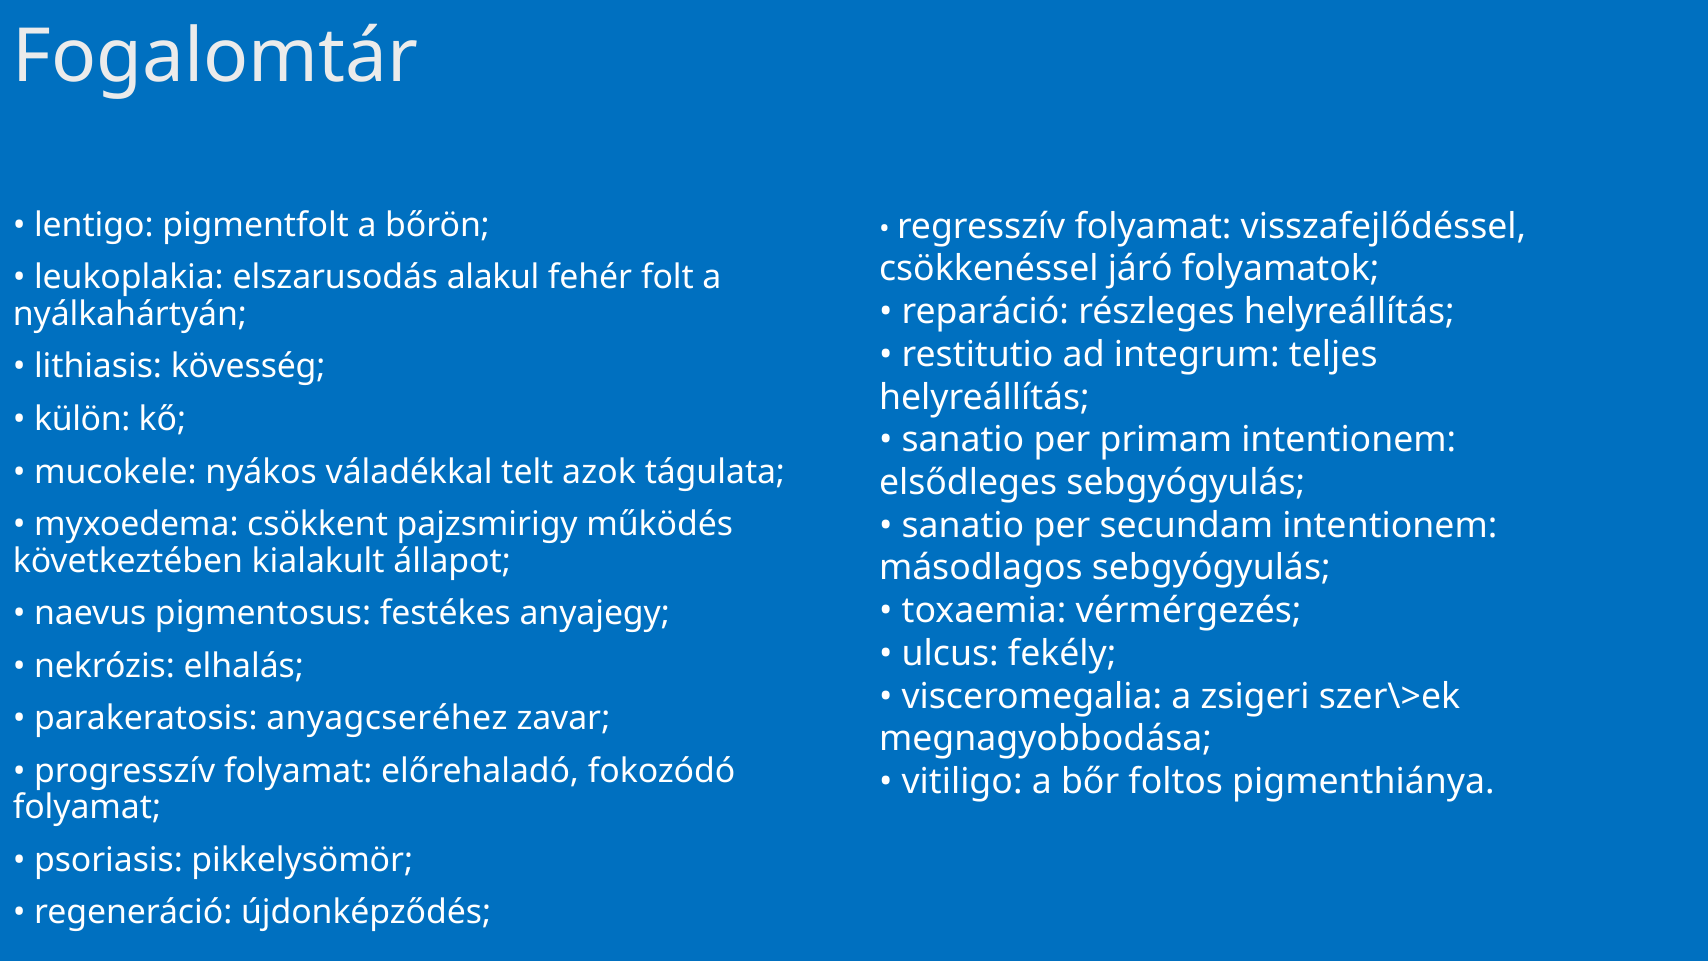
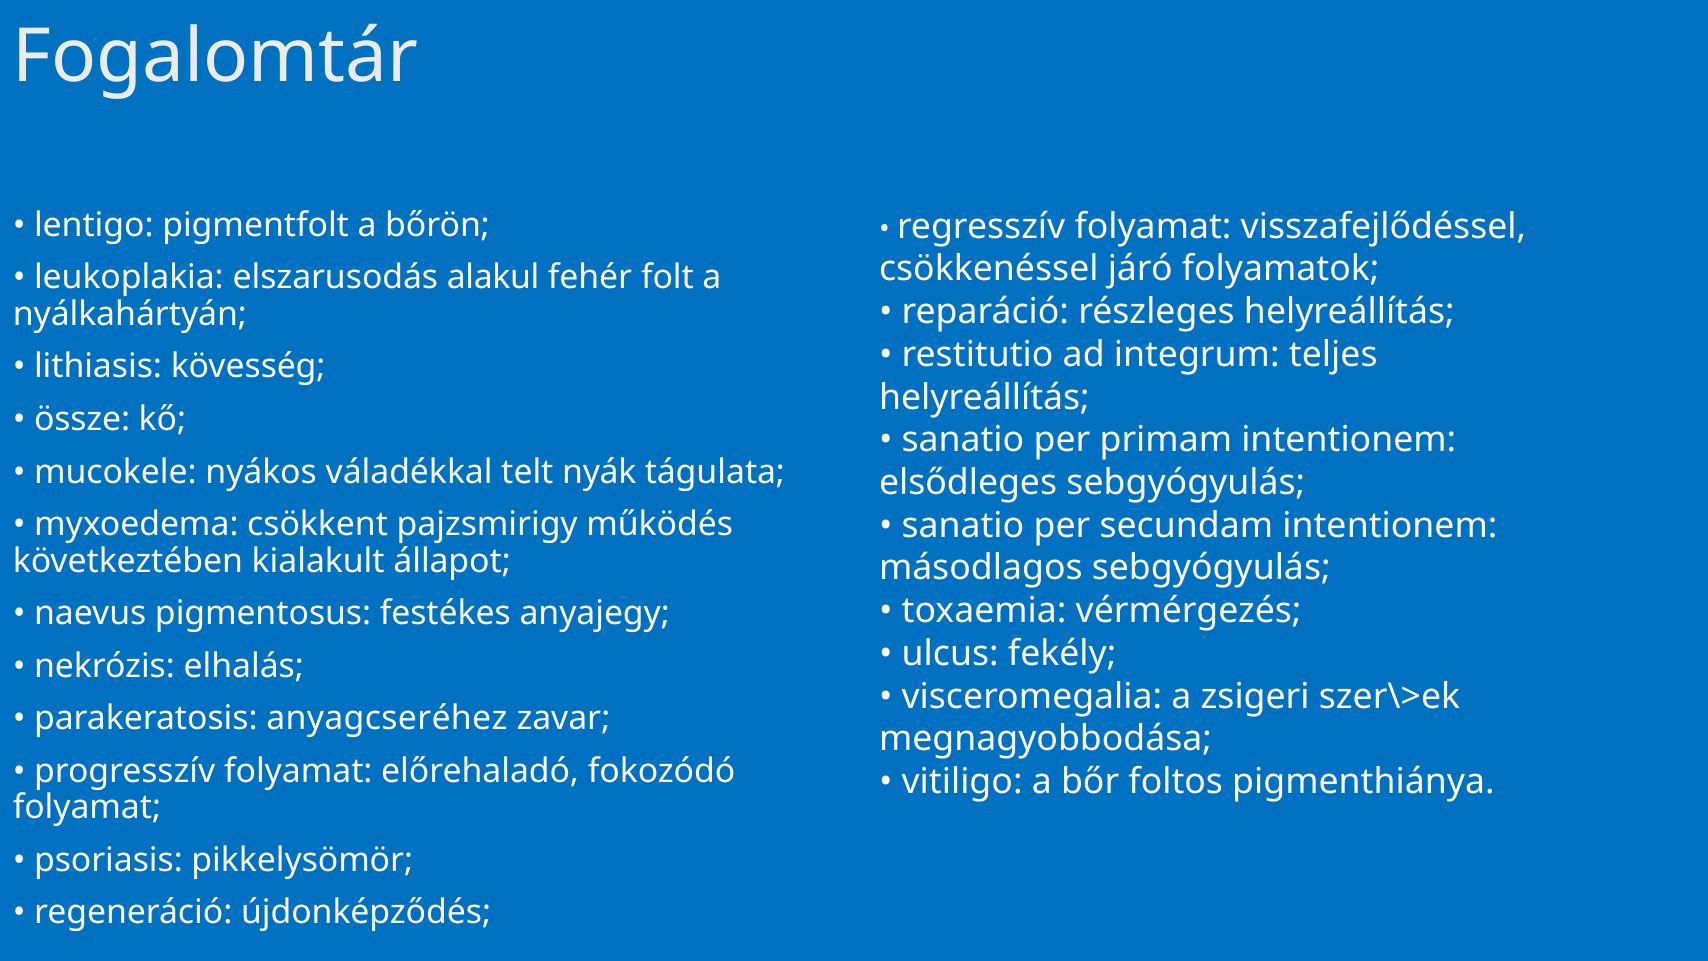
külön: külön -> össze
azok: azok -> nyák
